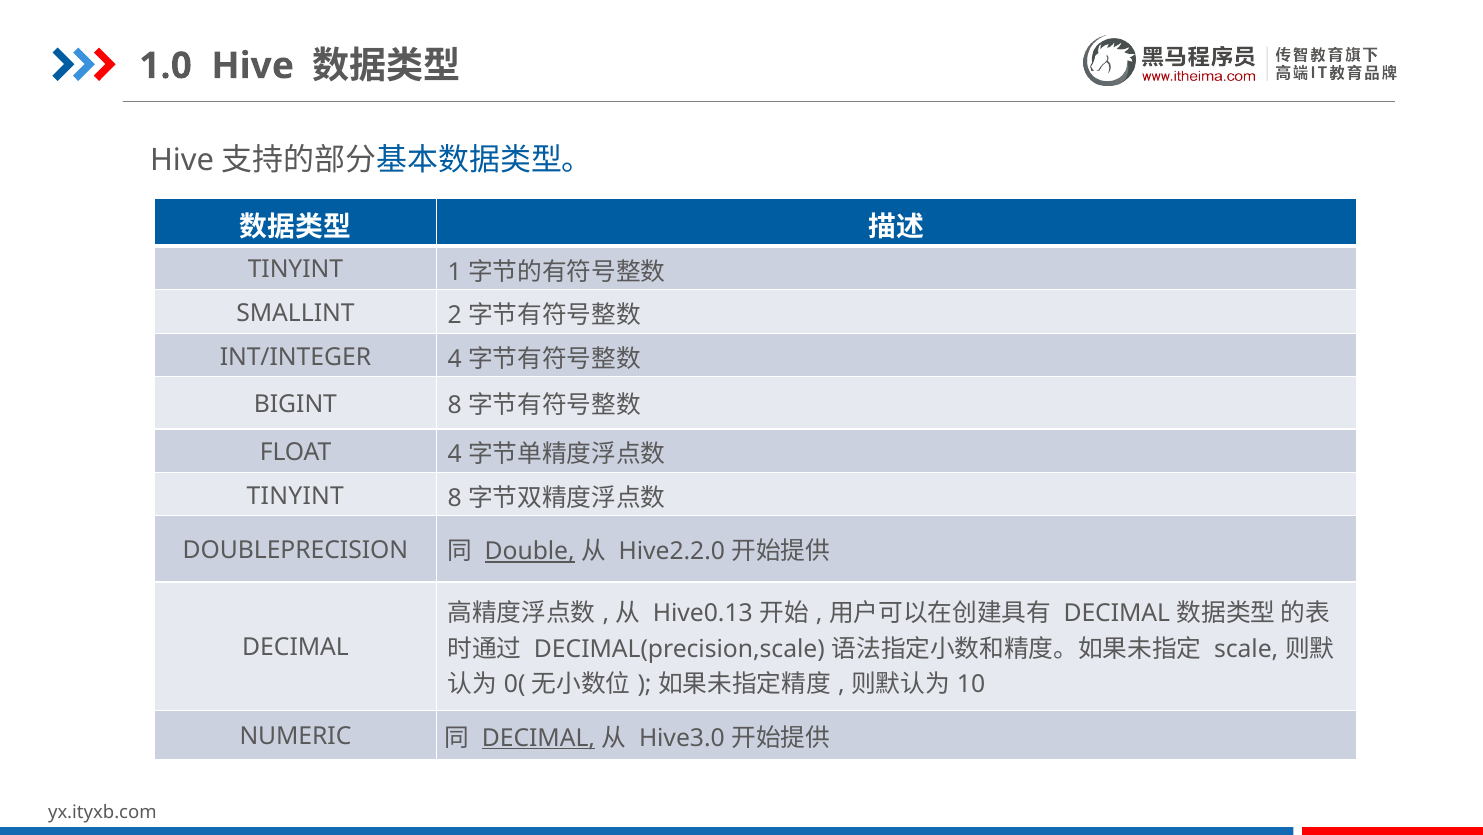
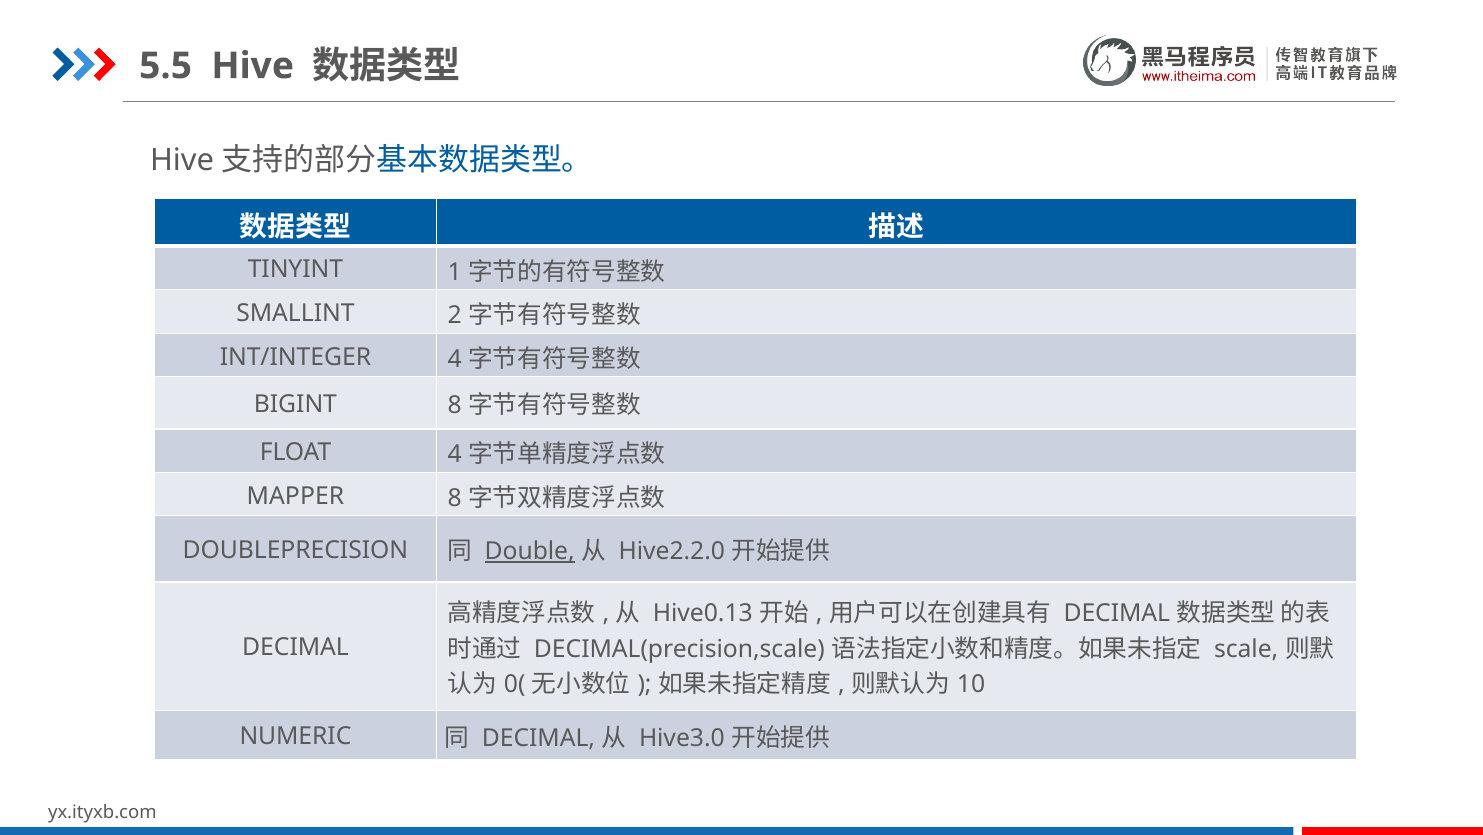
1.0: 1.0 -> 5.5
TINYINT at (295, 496): TINYINT -> MAPPER
DECIMAL at (538, 737) underline: present -> none
